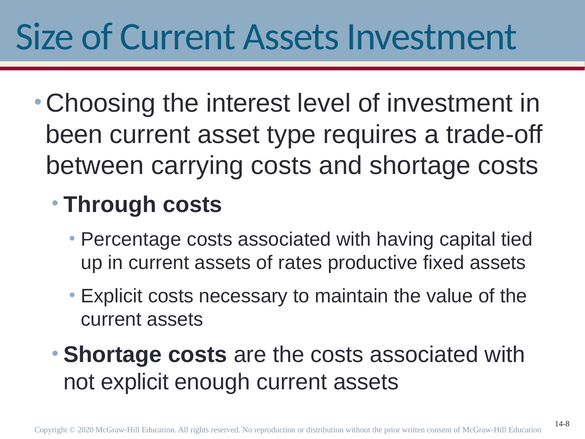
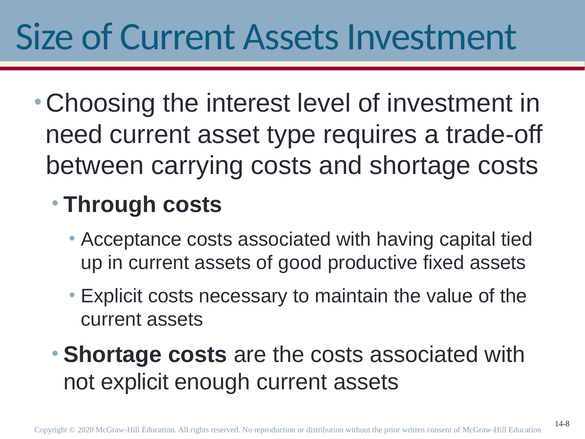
been: been -> need
Percentage: Percentage -> Acceptance
rates: rates -> good
